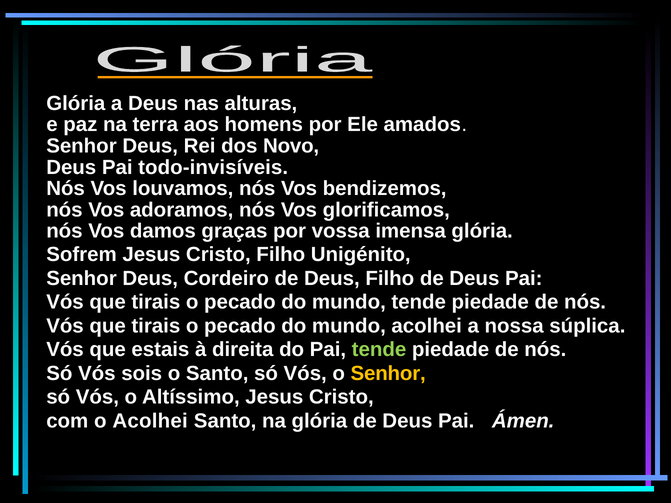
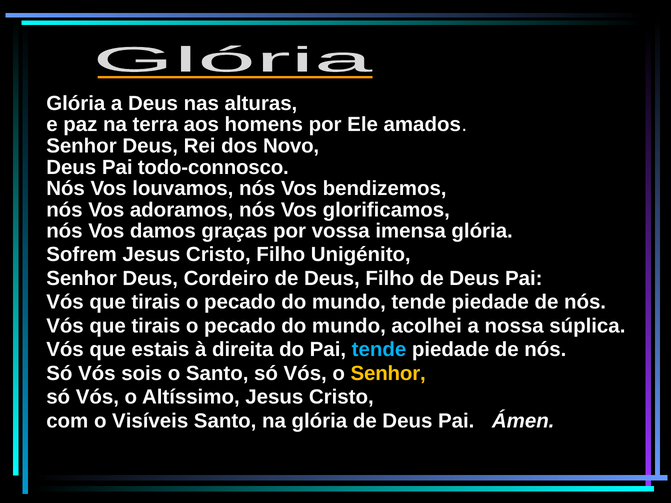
todo-invisíveis: todo-invisíveis -> todo-connosco
tende at (379, 350) colour: light green -> light blue
o Acolhei: Acolhei -> Visíveis
